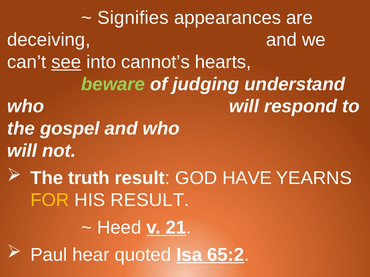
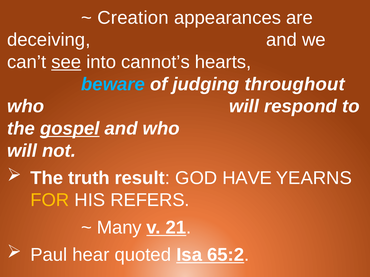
Signifies: Signifies -> Creation
beware colour: light green -> light blue
understand: understand -> throughout
gospel underline: none -> present
HIS RESULT: RESULT -> REFERS
Heed: Heed -> Many
